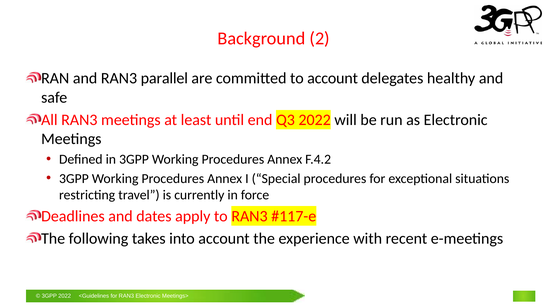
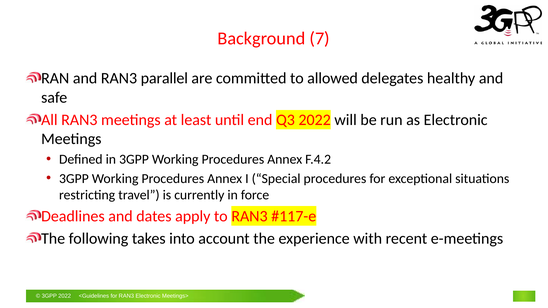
Background 2: 2 -> 7
to account: account -> allowed
